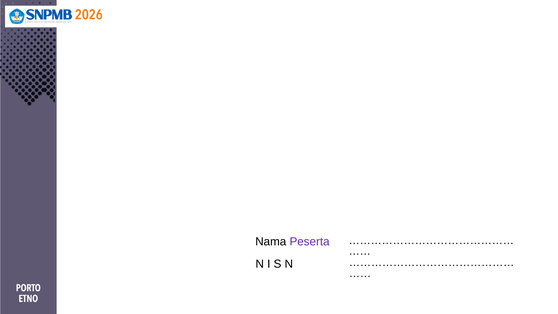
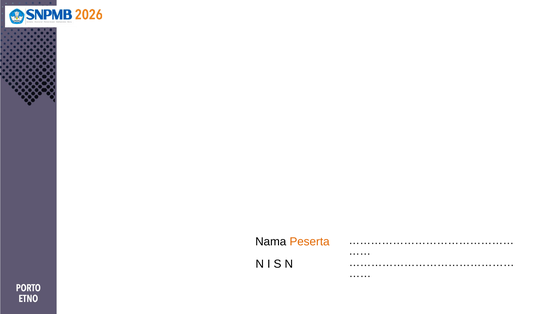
Peserta colour: purple -> orange
